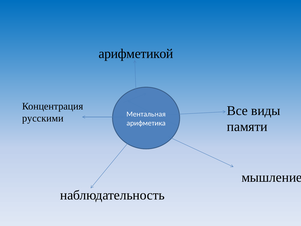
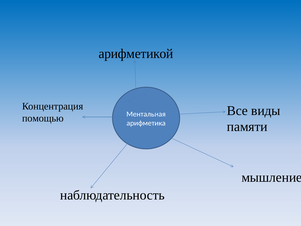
русскими: русскими -> помощью
